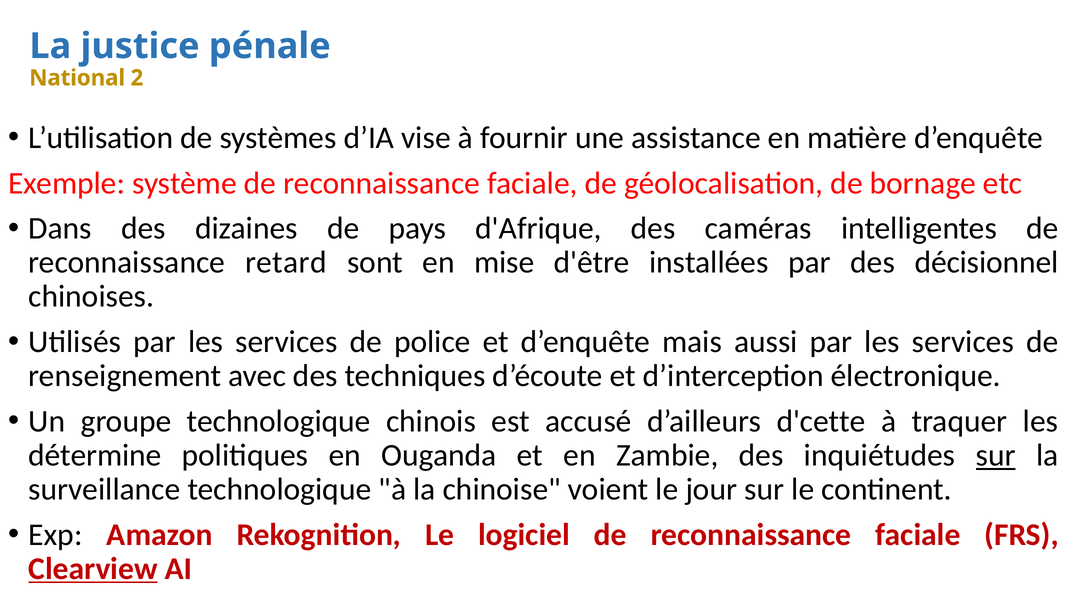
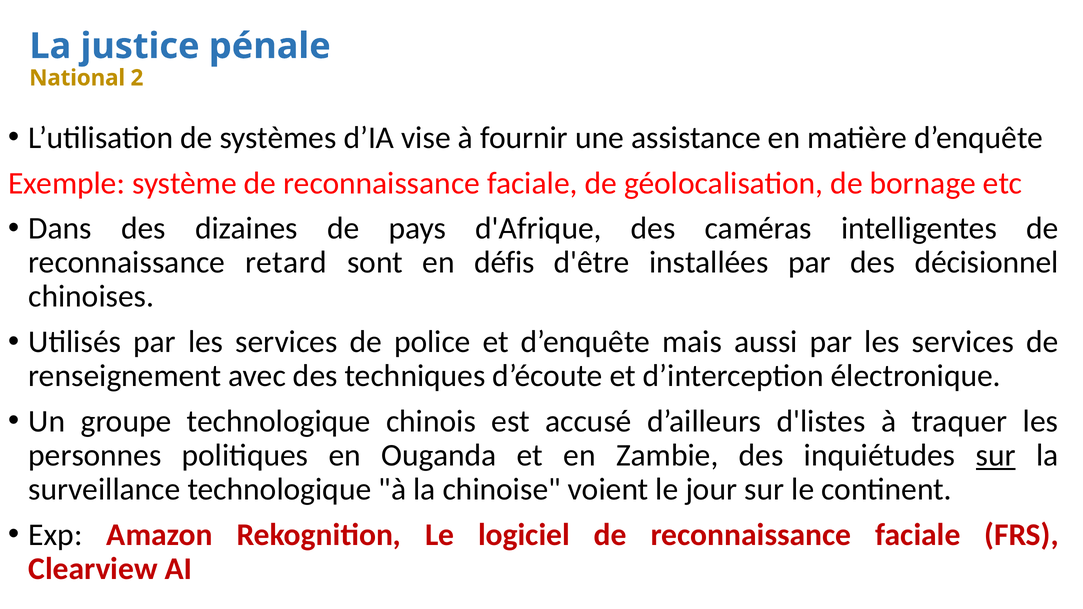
mise: mise -> défis
d'cette: d'cette -> d'listes
détermine: détermine -> personnes
Clearview underline: present -> none
